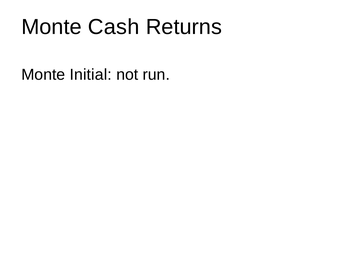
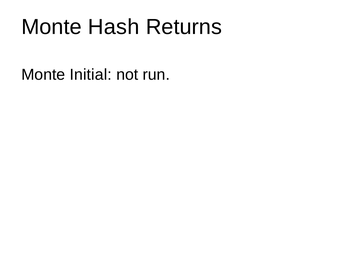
Cash: Cash -> Hash
